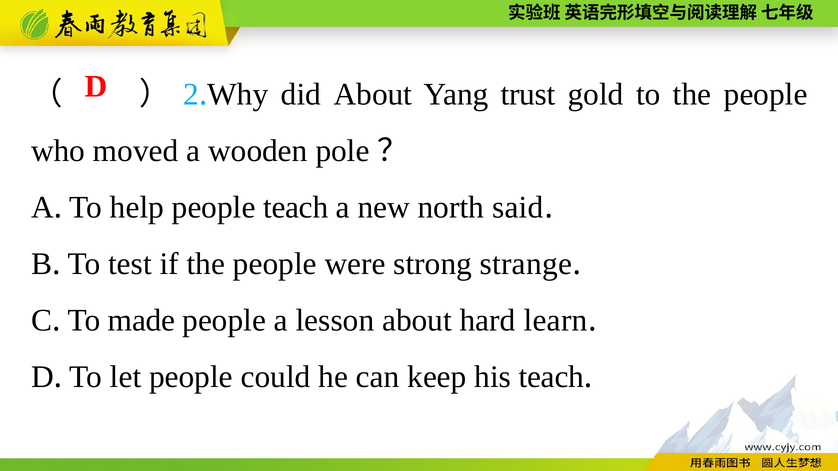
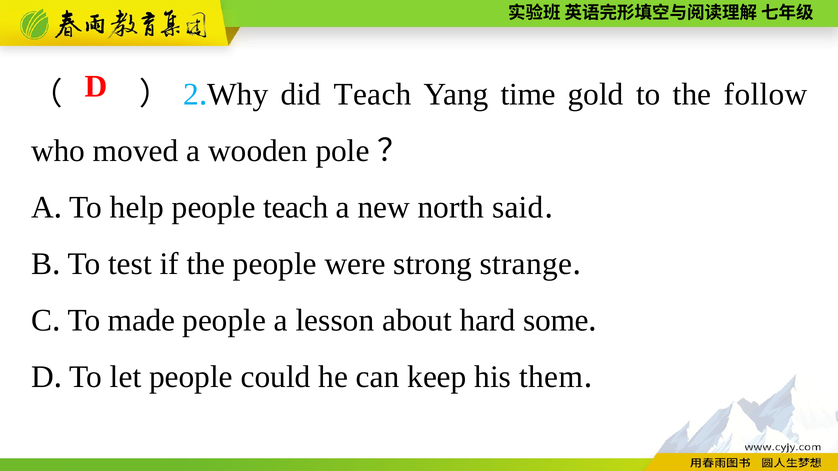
did About: About -> Teach
trust: trust -> time
to the people: people -> follow
learn: learn -> some
his teach: teach -> them
